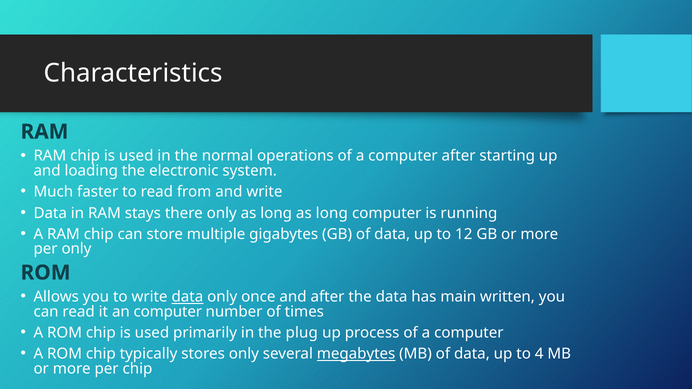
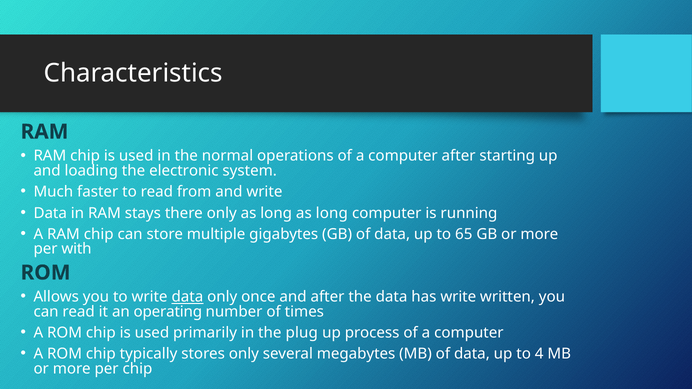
12: 12 -> 65
per only: only -> with
has main: main -> write
an computer: computer -> operating
megabytes underline: present -> none
